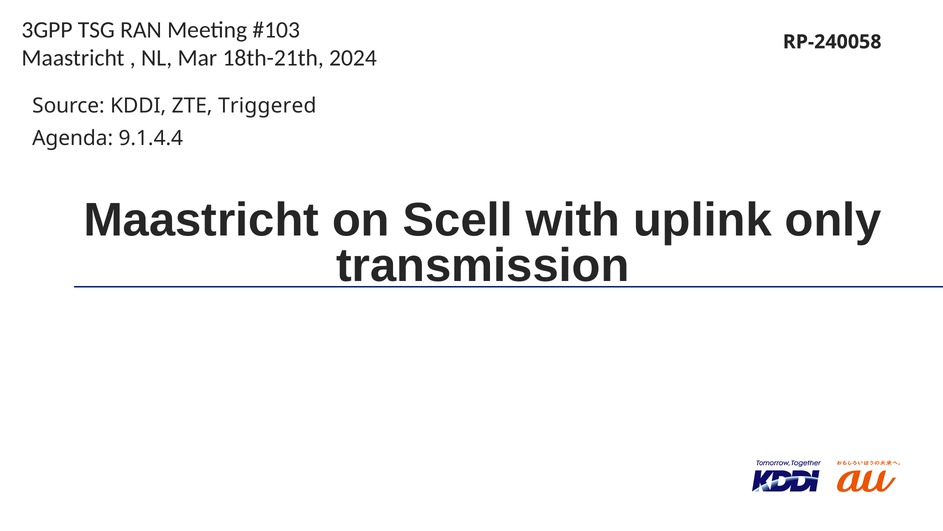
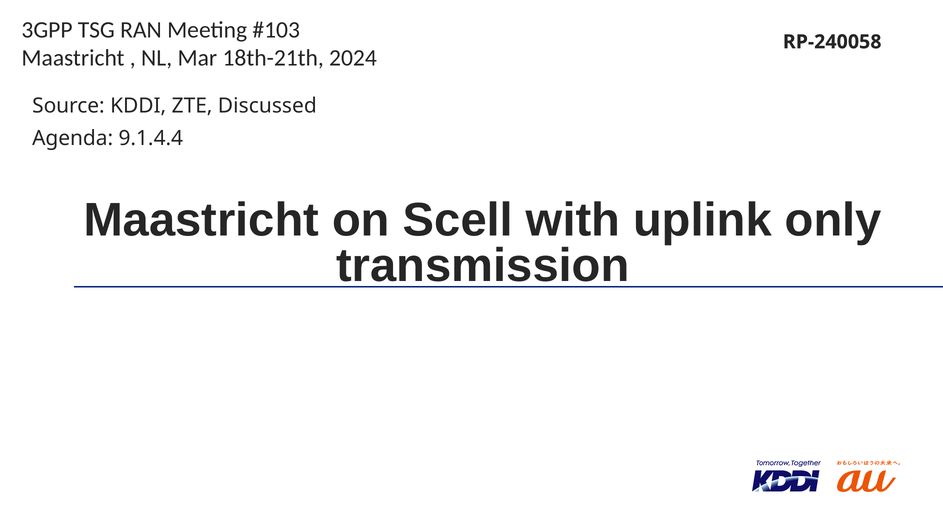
Triggered: Triggered -> Discussed
